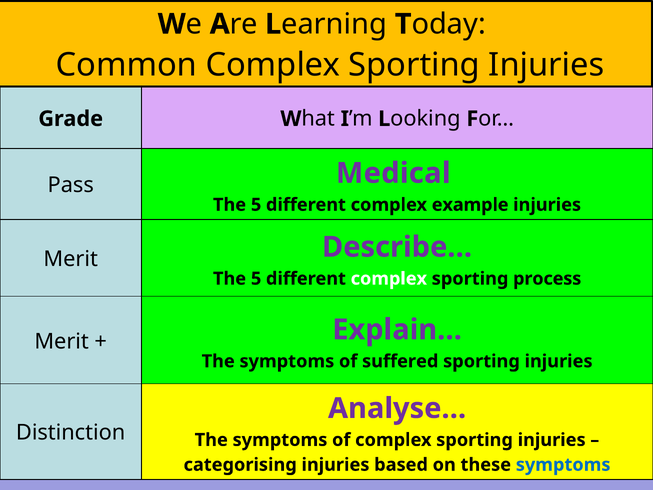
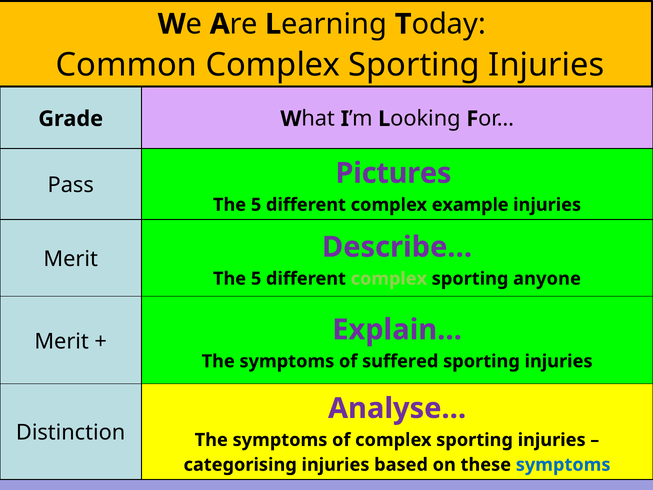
Medical: Medical -> Pictures
complex at (389, 279) colour: white -> light green
process: process -> anyone
